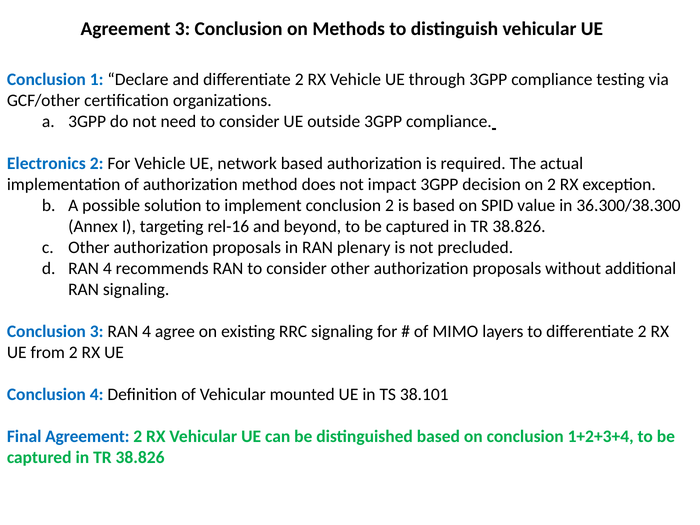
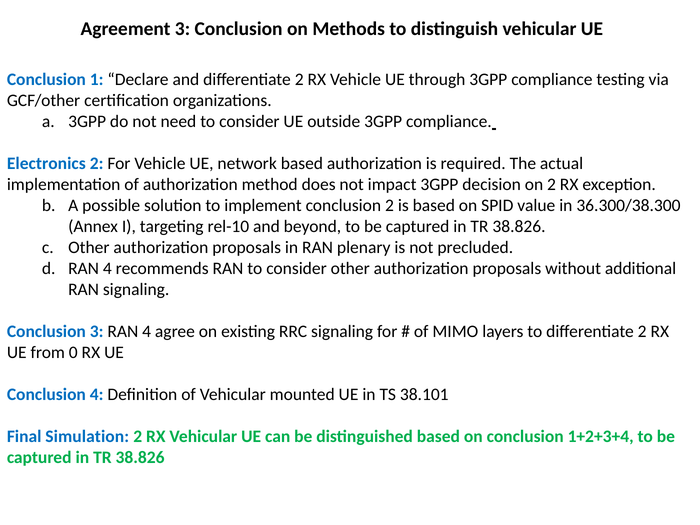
rel-16: rel-16 -> rel-10
from 2: 2 -> 0
Final Agreement: Agreement -> Simulation
